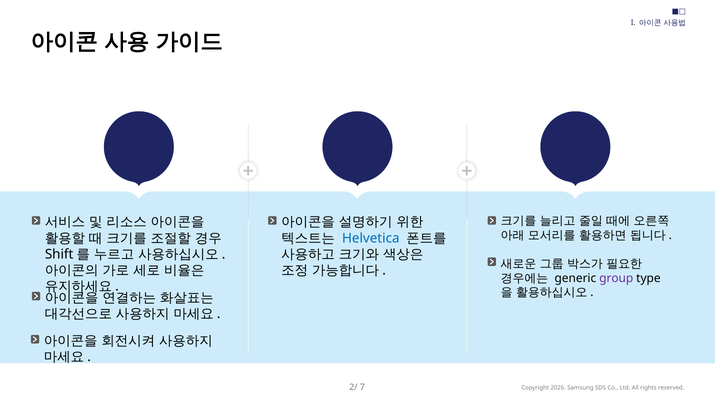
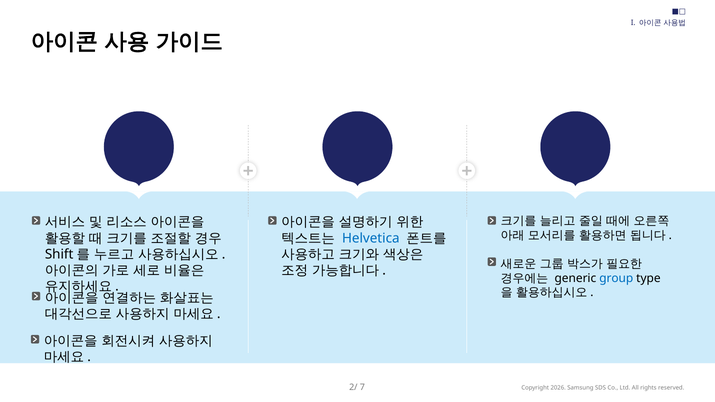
group colour: purple -> blue
